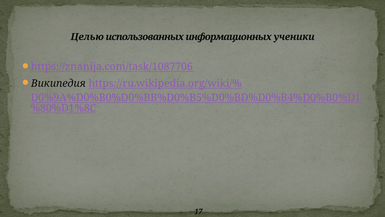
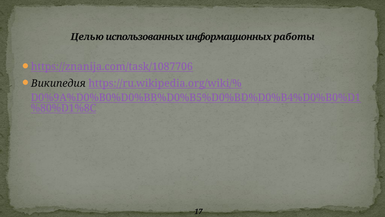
ученики: ученики -> работы
